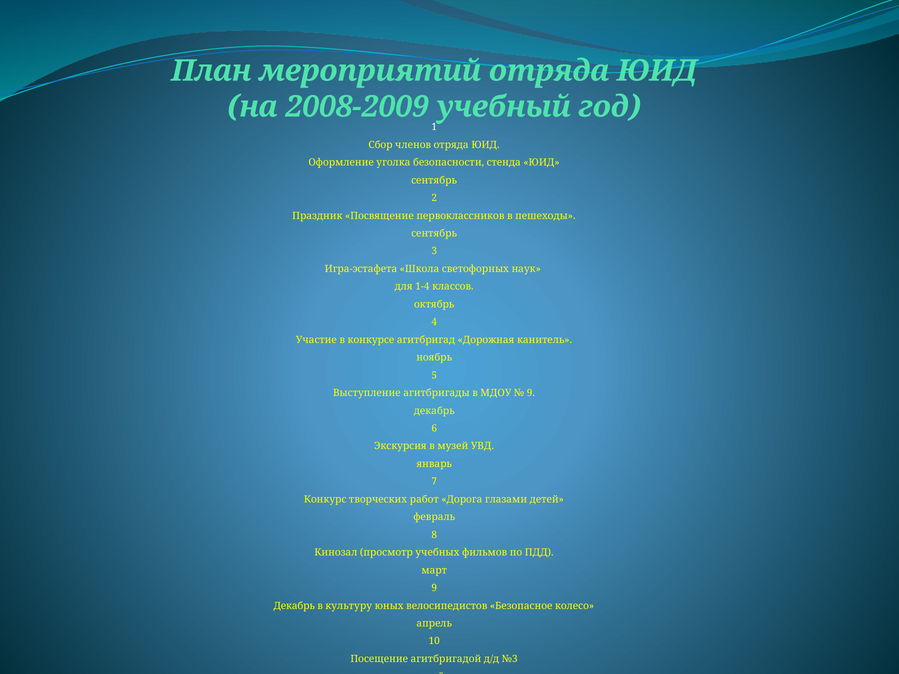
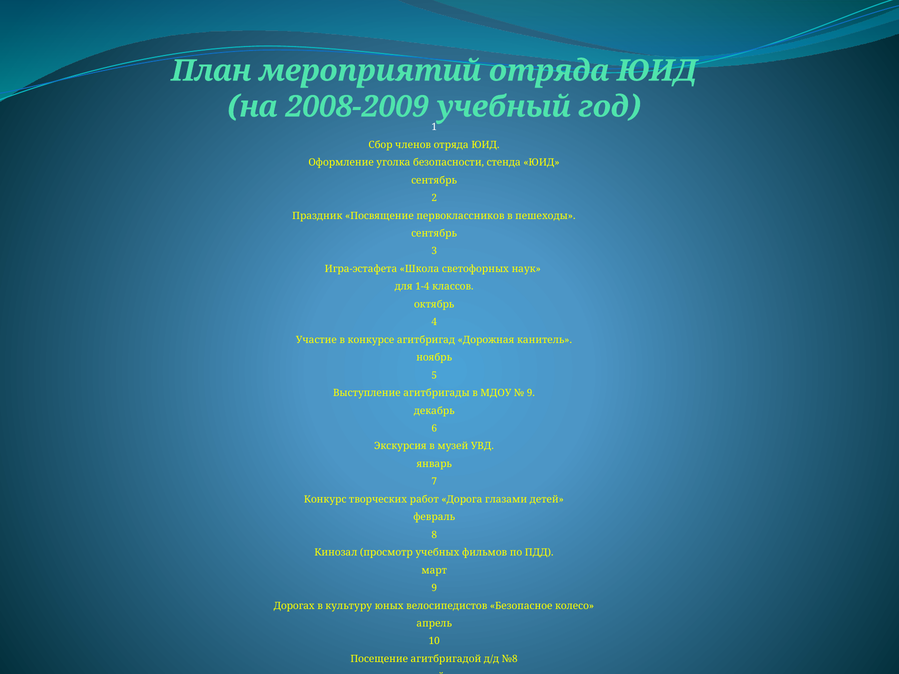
Декабрь at (294, 606): Декабрь -> Дорогах
№3: №3 -> №8
